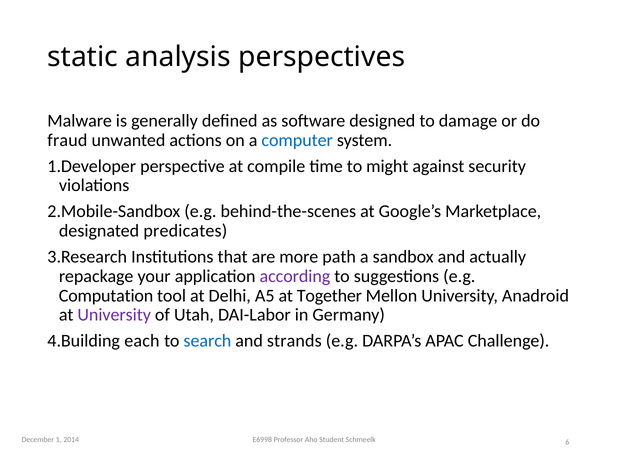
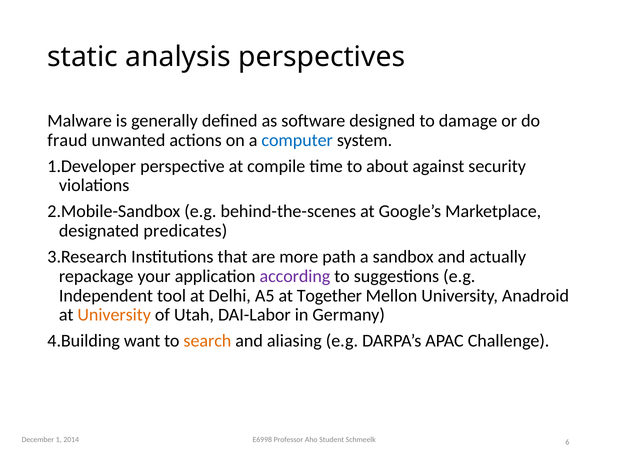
might: might -> about
Computation: Computation -> Independent
University at (114, 315) colour: purple -> orange
each: each -> want
search colour: blue -> orange
strands: strands -> aliasing
